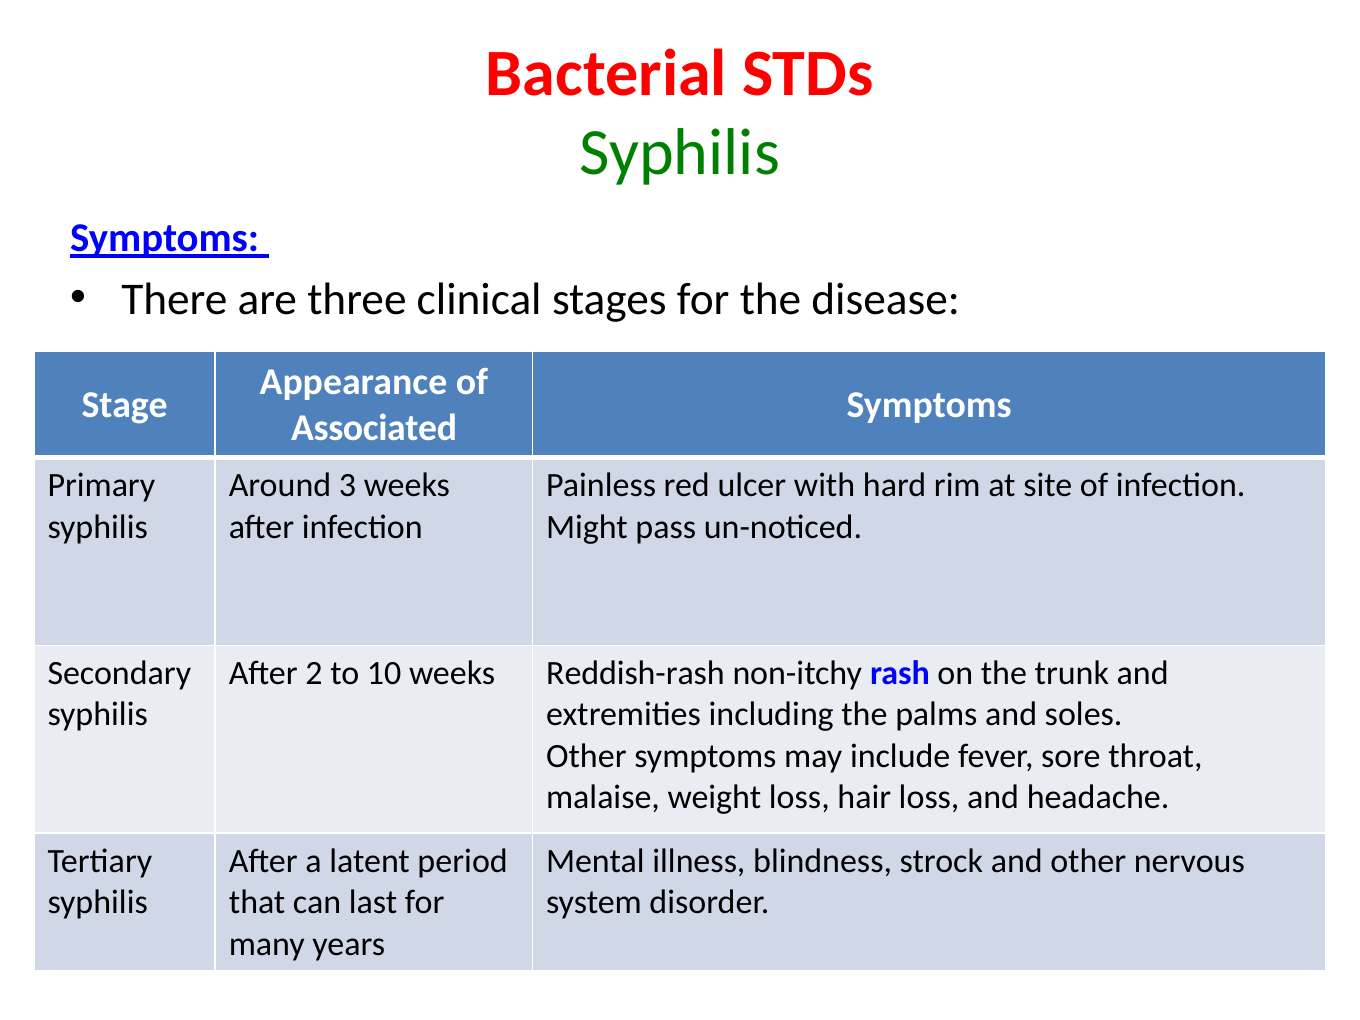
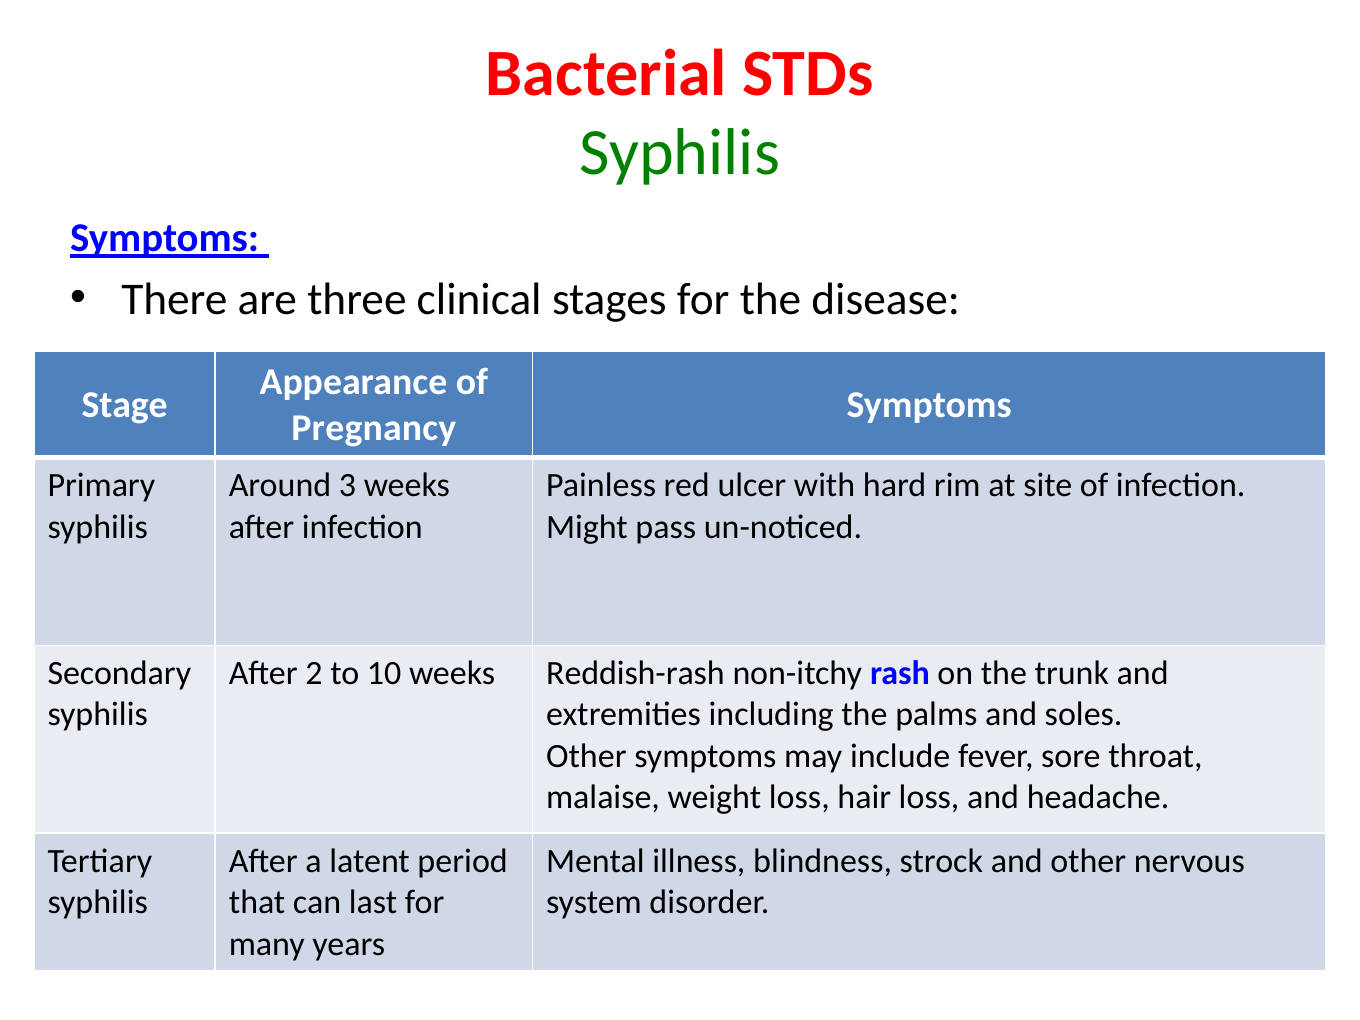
Associated: Associated -> Pregnancy
